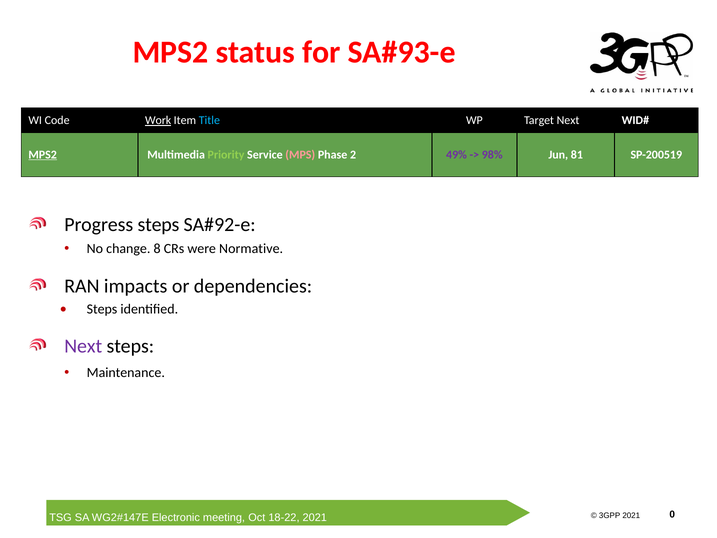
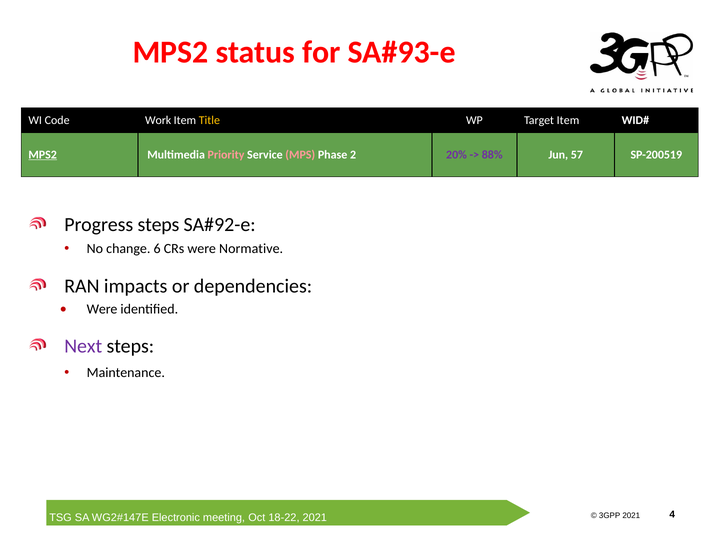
Work underline: present -> none
Title colour: light blue -> yellow
Target Next: Next -> Item
Priority colour: light green -> pink
49%: 49% -> 20%
98%: 98% -> 88%
81: 81 -> 57
8: 8 -> 6
Steps at (102, 309): Steps -> Were
0: 0 -> 4
